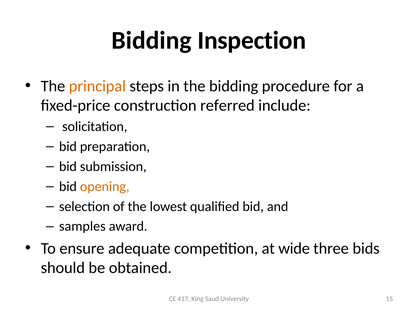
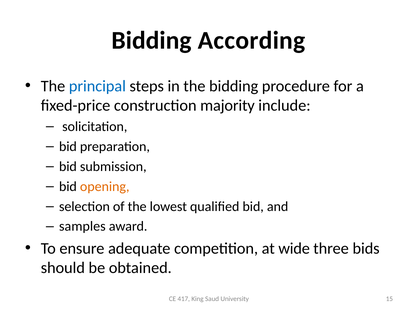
Inspection: Inspection -> According
principal colour: orange -> blue
referred: referred -> majority
